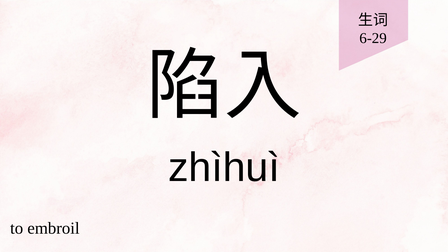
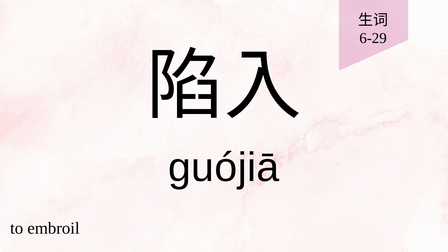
zhìhuì: zhìhuì -> guójiā
